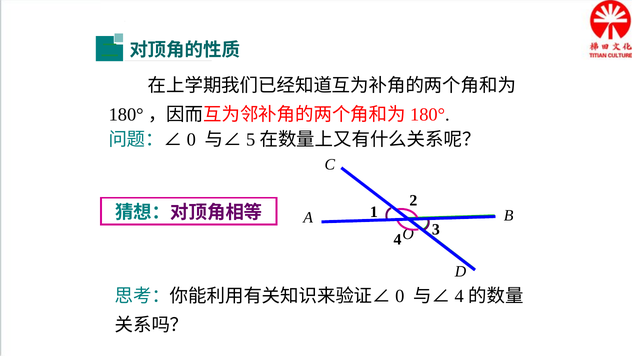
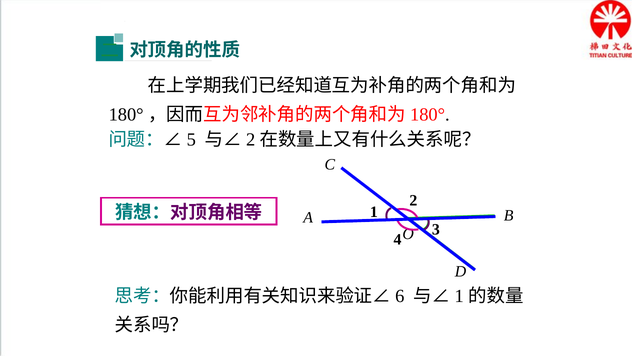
0 at (191, 139): 0 -> 5
5 at (251, 139): 5 -> 2
0 at (400, 296): 0 -> 6
4 at (459, 296): 4 -> 1
